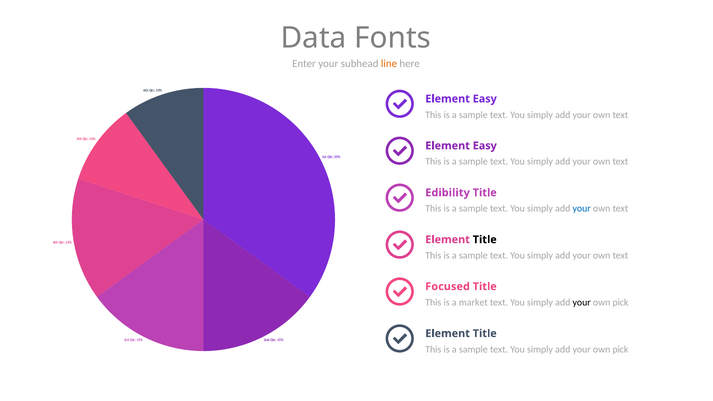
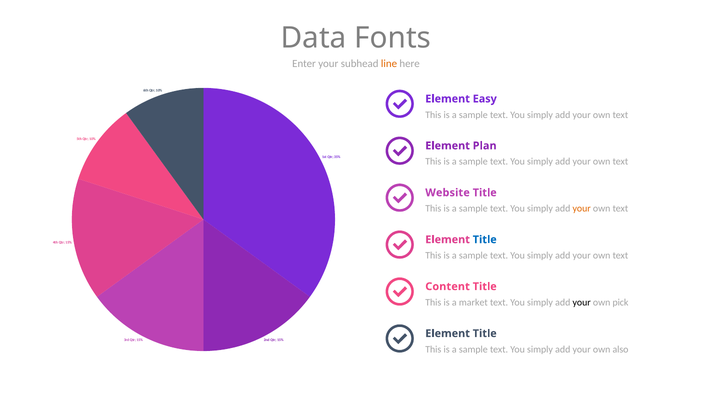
Easy at (485, 146): Easy -> Plan
Edibility: Edibility -> Website
your at (582, 209) colour: blue -> orange
Title at (485, 240) colour: black -> blue
Focused: Focused -> Content
pick at (620, 349): pick -> also
